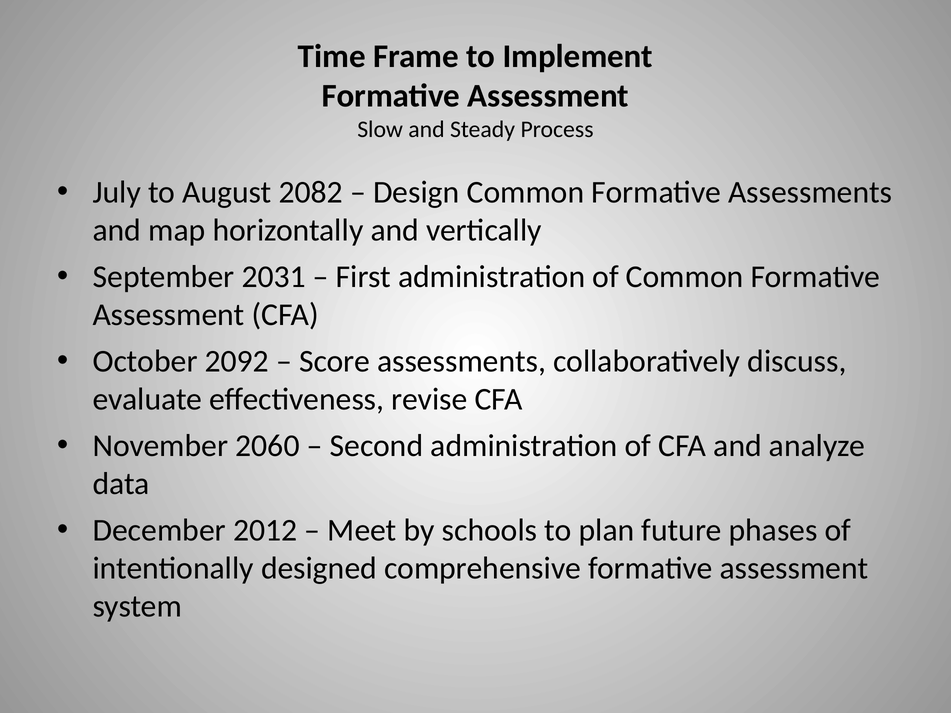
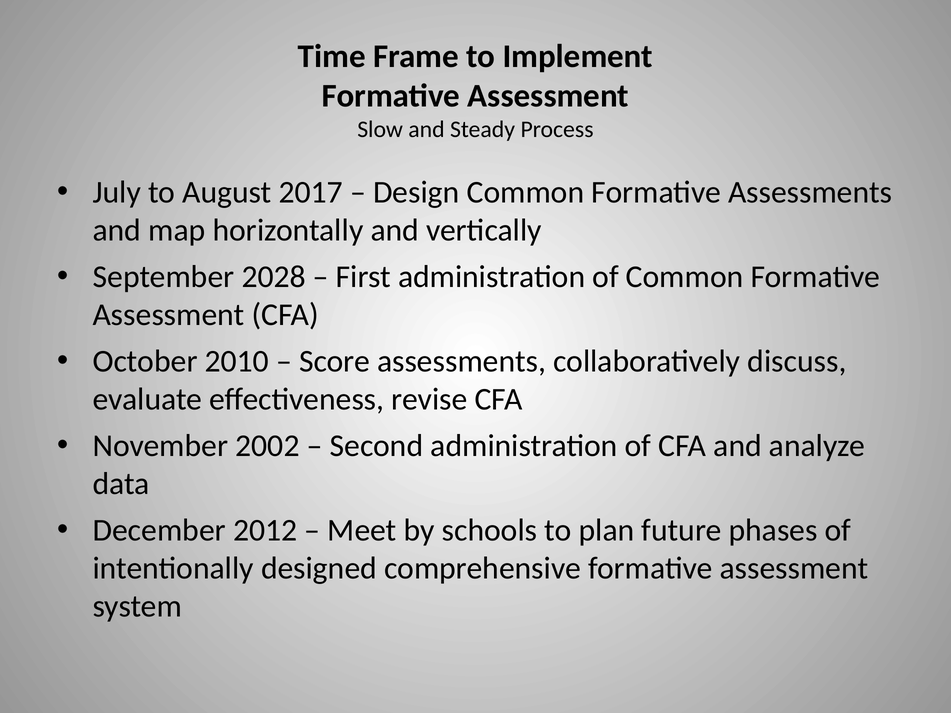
2082: 2082 -> 2017
2031: 2031 -> 2028
2092: 2092 -> 2010
2060: 2060 -> 2002
